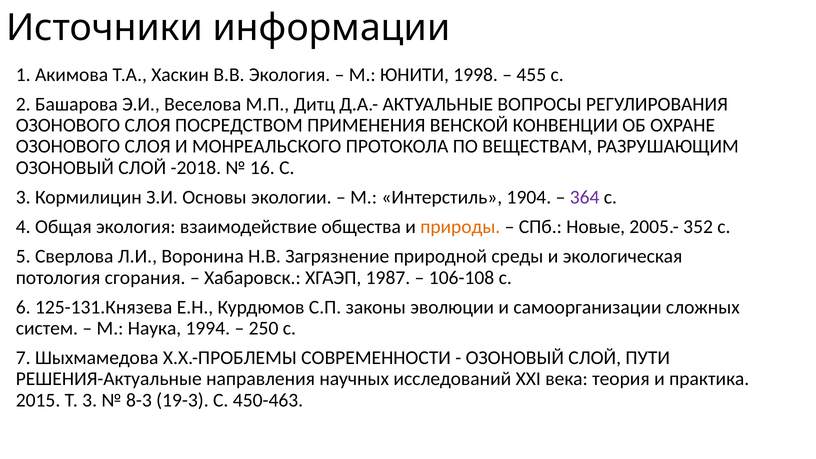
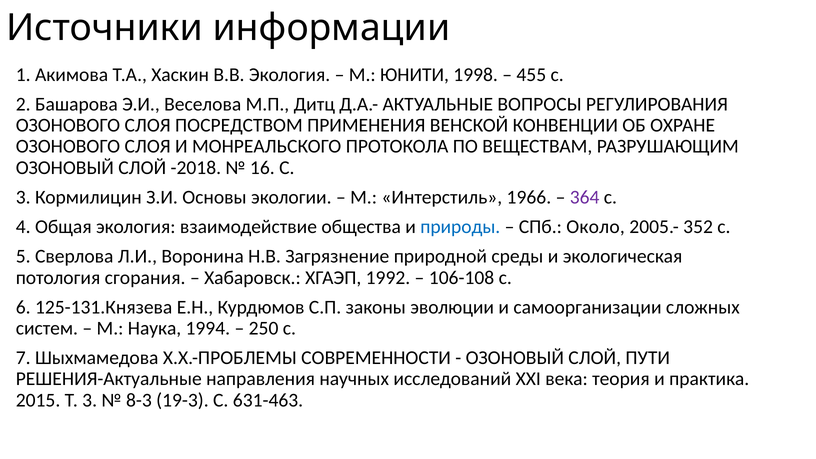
1904: 1904 -> 1966
природы colour: orange -> blue
Новые: Новые -> Около
1987: 1987 -> 1992
450-463: 450-463 -> 631-463
